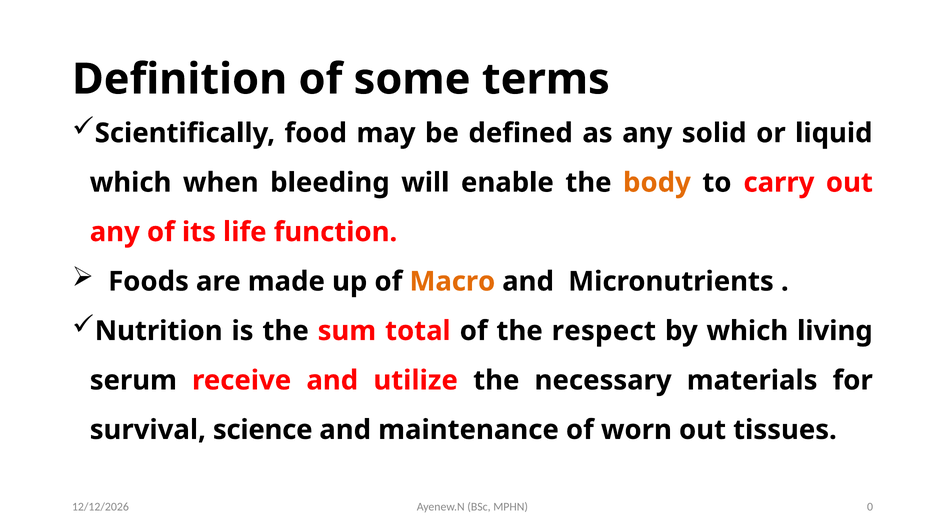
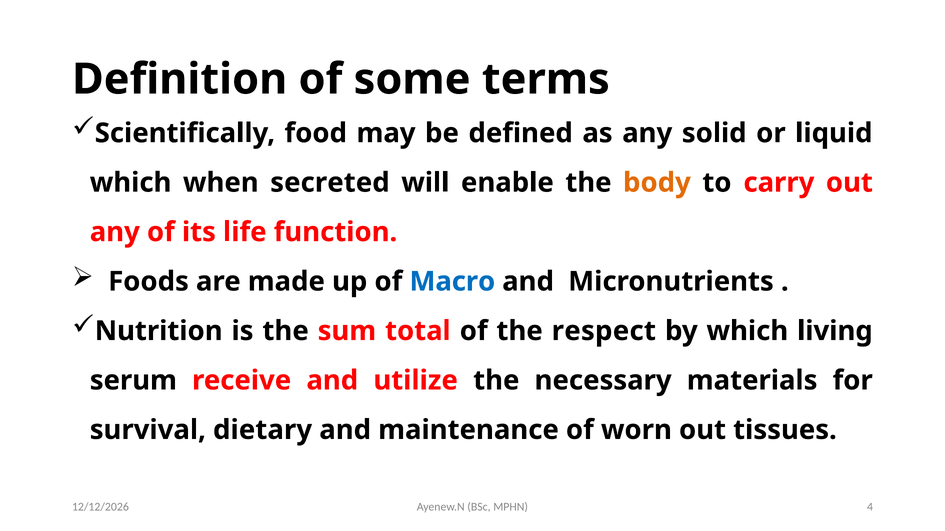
bleeding: bleeding -> secreted
Macro colour: orange -> blue
science: science -> dietary
0: 0 -> 4
